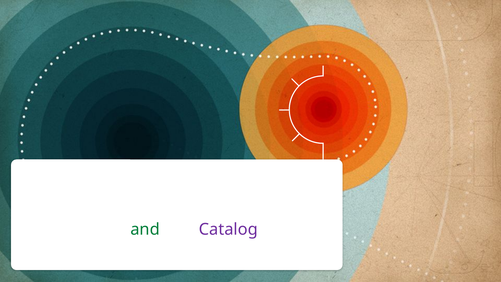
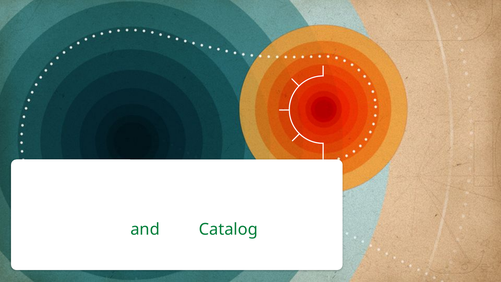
Catalog colour: purple -> green
